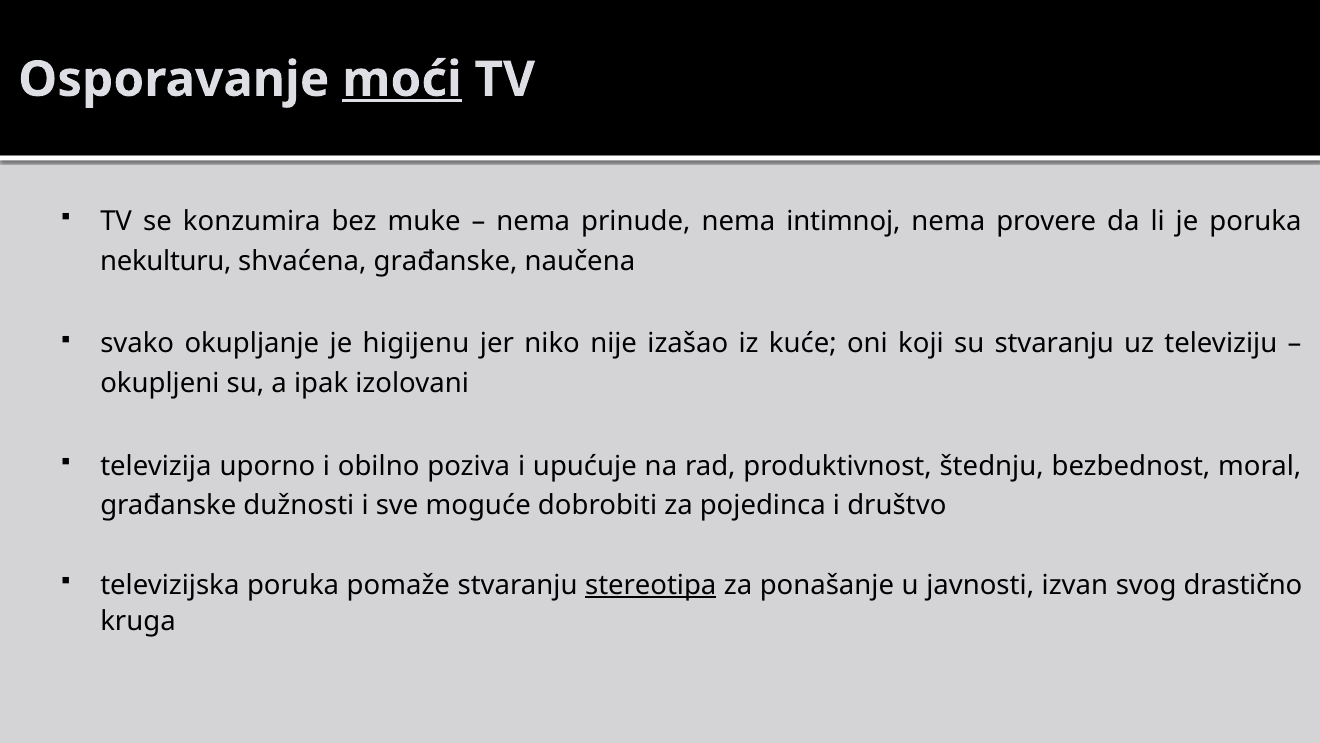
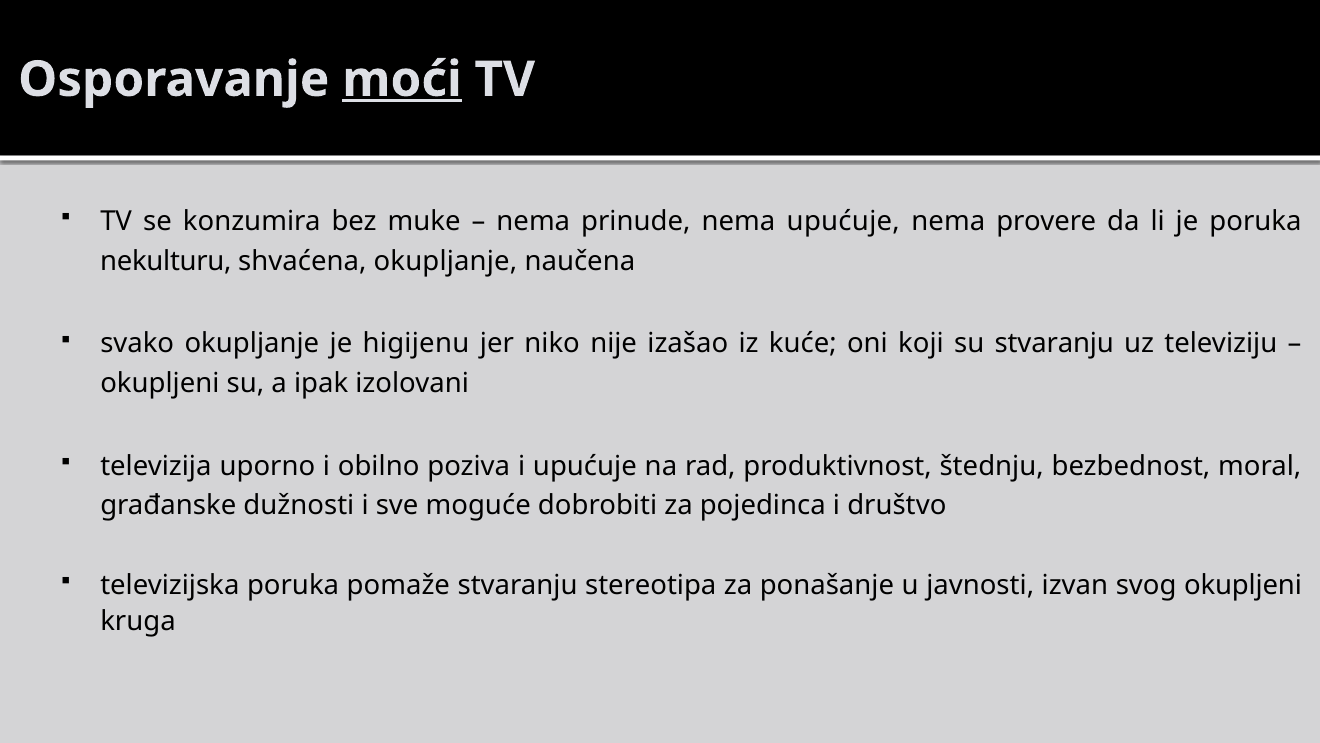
nema intimnoj: intimnoj -> upućuje
shvaćena građanske: građanske -> okupljanje
stereotipa underline: present -> none
svog drastično: drastično -> okupljeni
